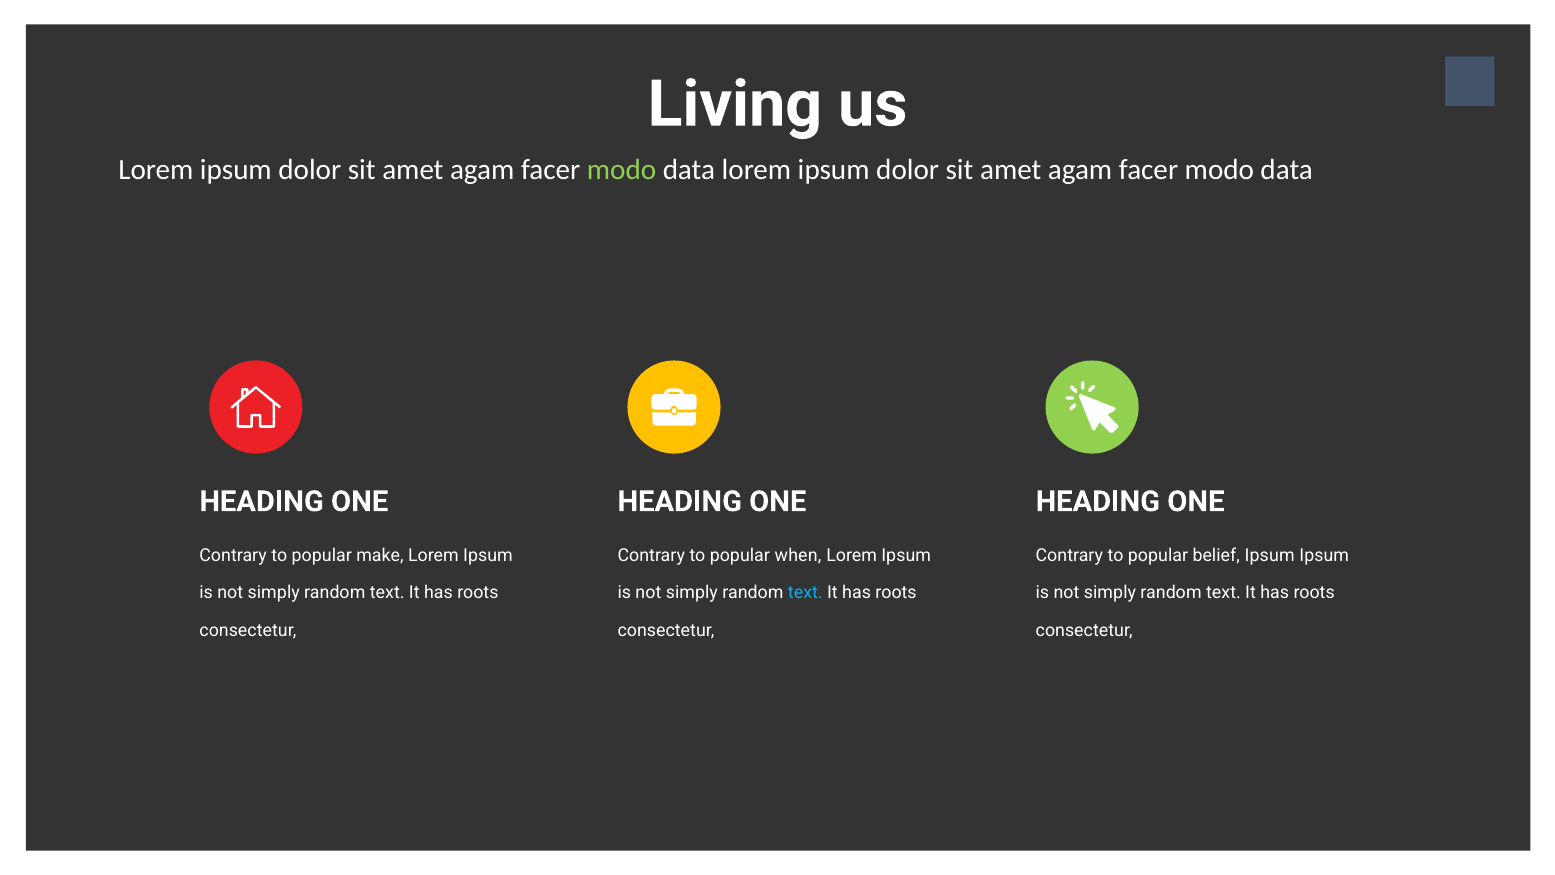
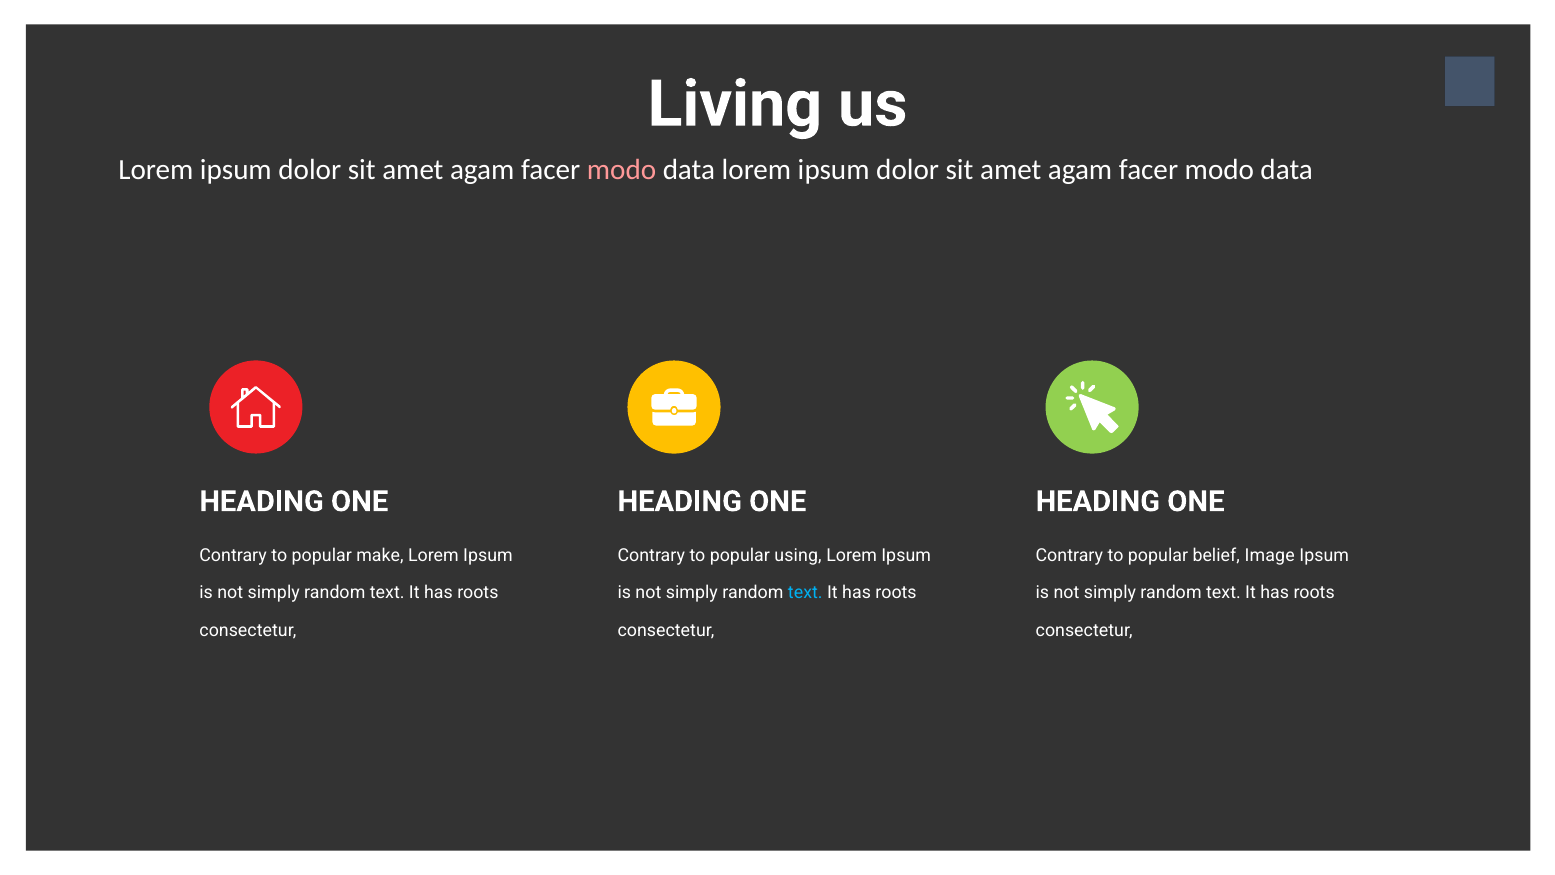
modo at (622, 170) colour: light green -> pink
when: when -> using
belief Ipsum: Ipsum -> Image
